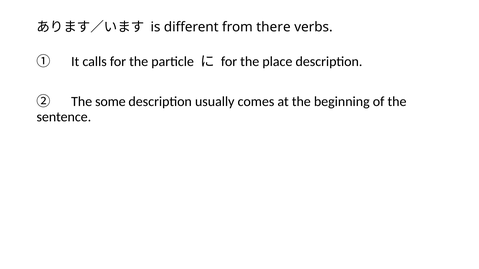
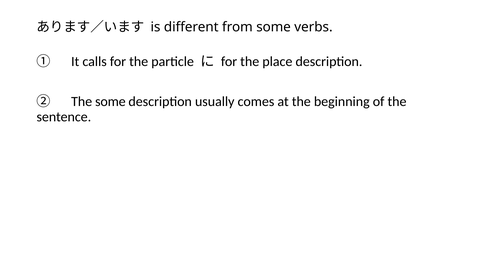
from there: there -> some
